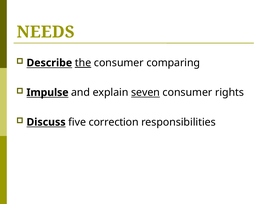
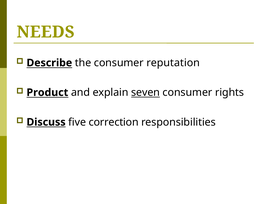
the underline: present -> none
comparing: comparing -> reputation
Impulse: Impulse -> Product
